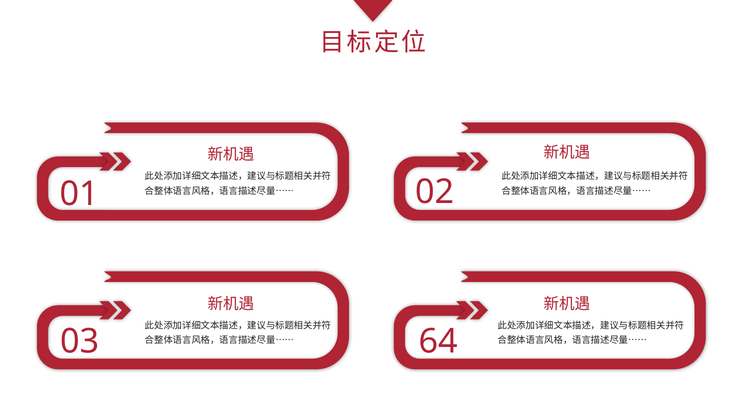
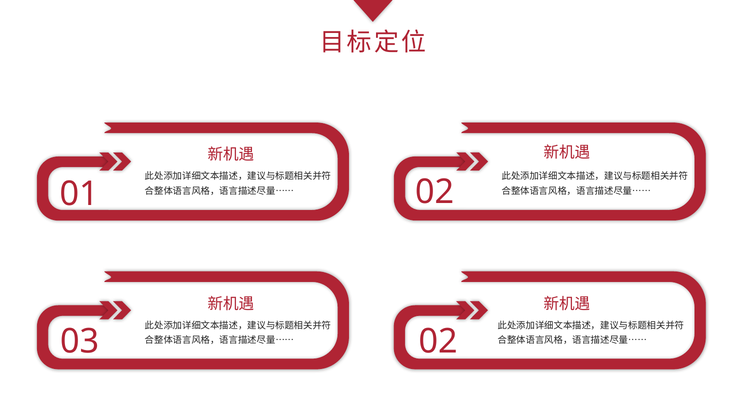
03 64: 64 -> 02
